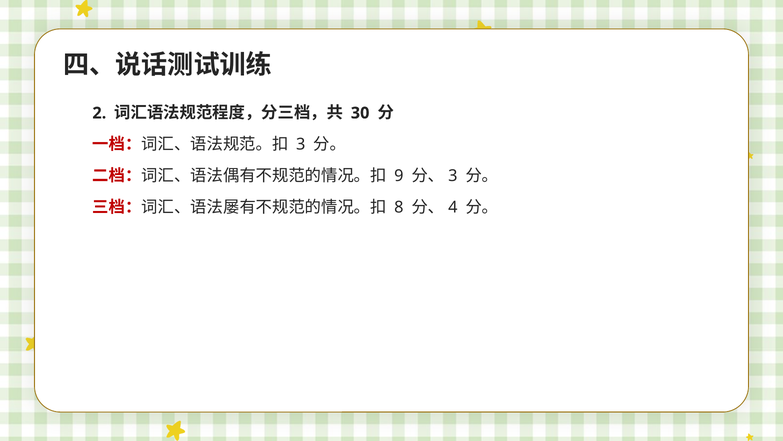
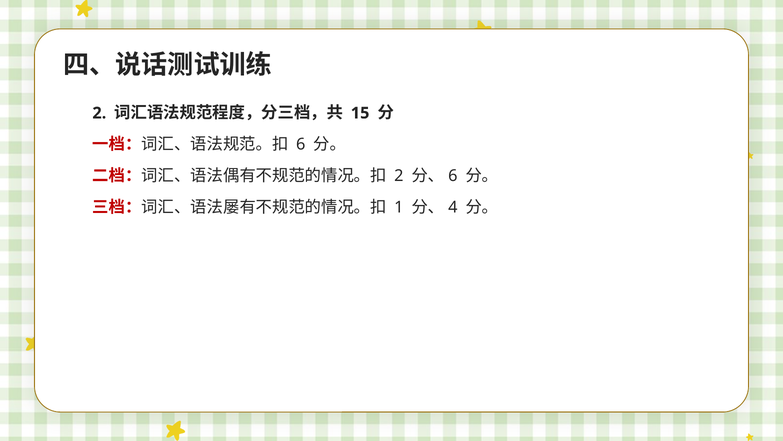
30: 30 -> 15
3 at (301, 144): 3 -> 6
9 at (399, 176): 9 -> 2
3 at (453, 176): 3 -> 6
8: 8 -> 1
